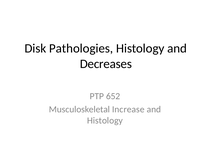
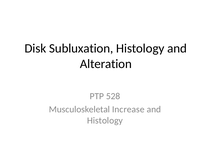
Pathologies: Pathologies -> Subluxation
Decreases: Decreases -> Alteration
652: 652 -> 528
